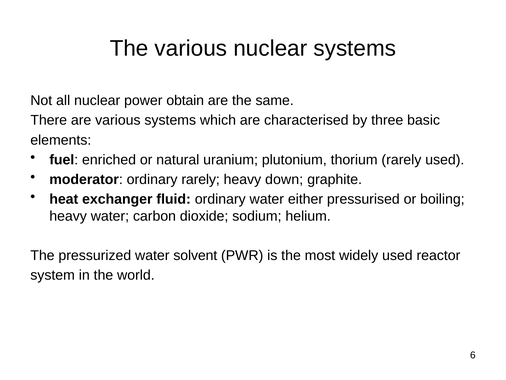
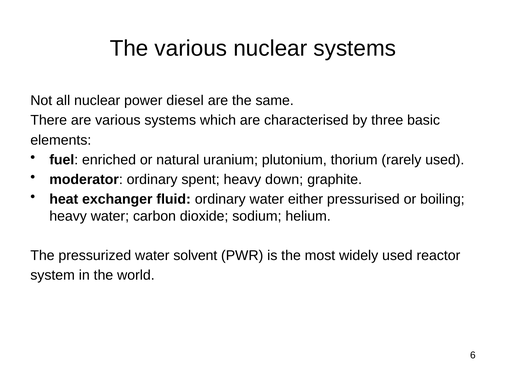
obtain: obtain -> diesel
ordinary rarely: rarely -> spent
